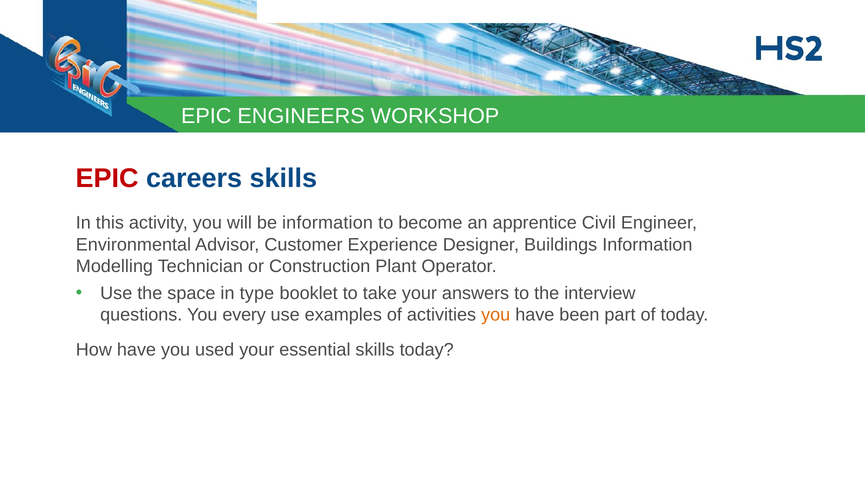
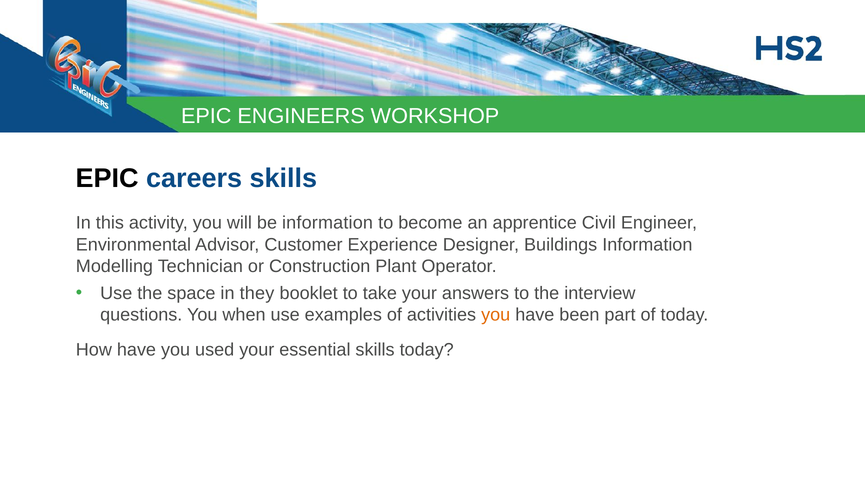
EPIC at (107, 179) colour: red -> black
type: type -> they
every: every -> when
